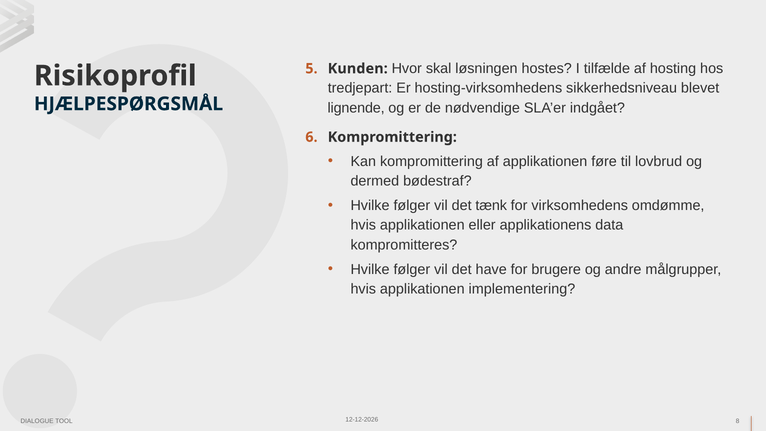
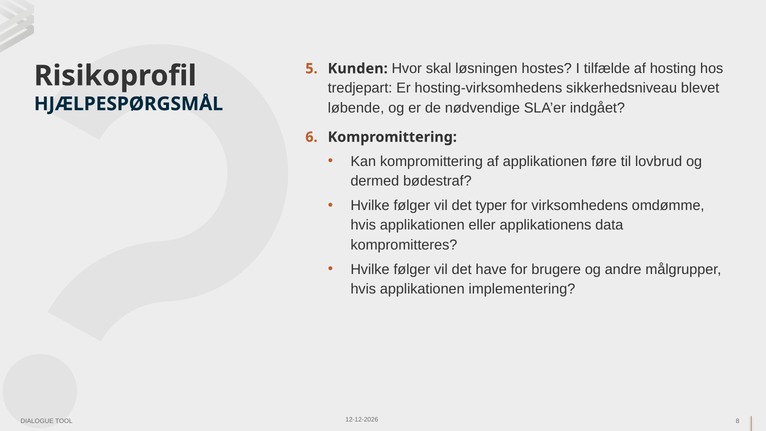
lignende: lignende -> løbende
tænk: tænk -> typer
